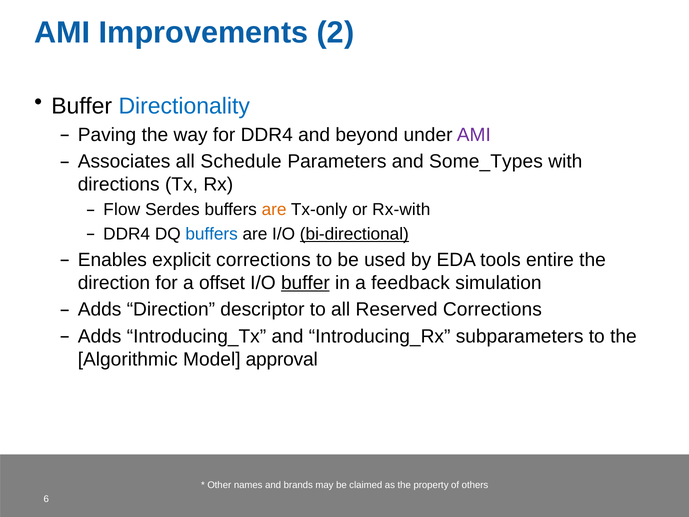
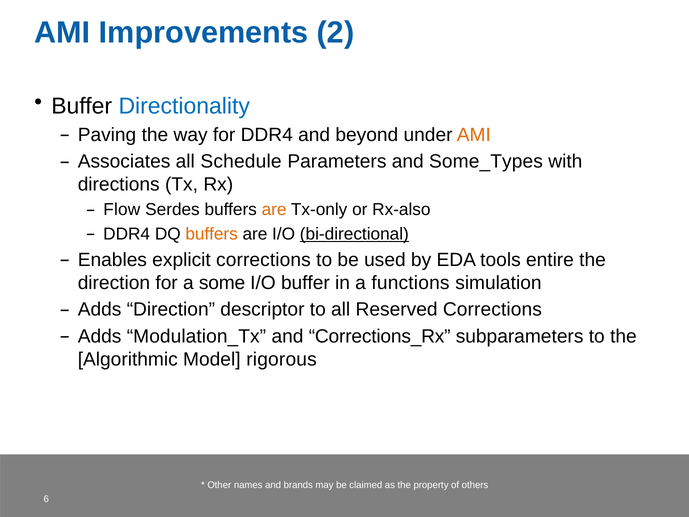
AMI at (474, 135) colour: purple -> orange
Rx-with: Rx-with -> Rx-also
buffers at (212, 234) colour: blue -> orange
offset: offset -> some
buffer at (305, 283) underline: present -> none
feedback: feedback -> functions
Introducing_Tx: Introducing_Tx -> Modulation_Tx
Introducing_Rx: Introducing_Rx -> Corrections_Rx
approval: approval -> rigorous
